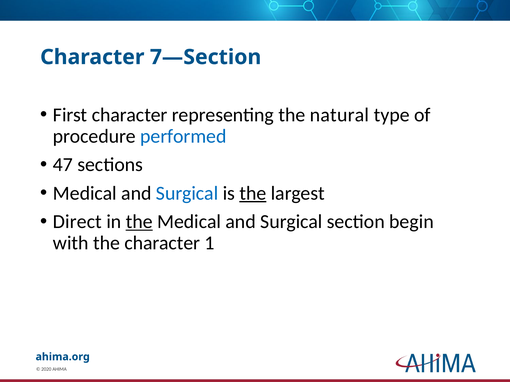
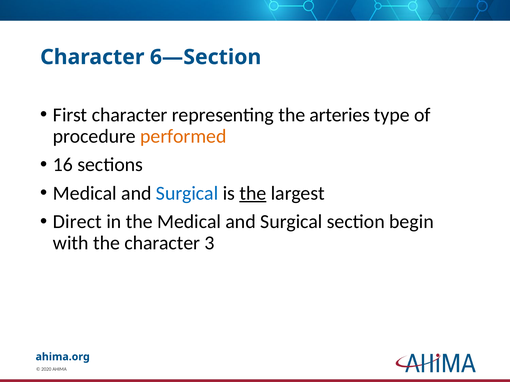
7—Section: 7—Section -> 6—Section
natural: natural -> arteries
performed colour: blue -> orange
47: 47 -> 16
the at (139, 222) underline: present -> none
1: 1 -> 3
